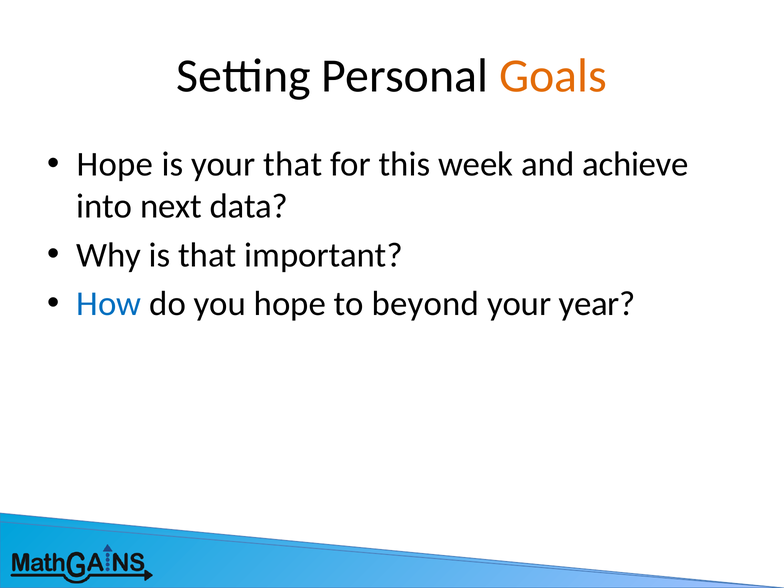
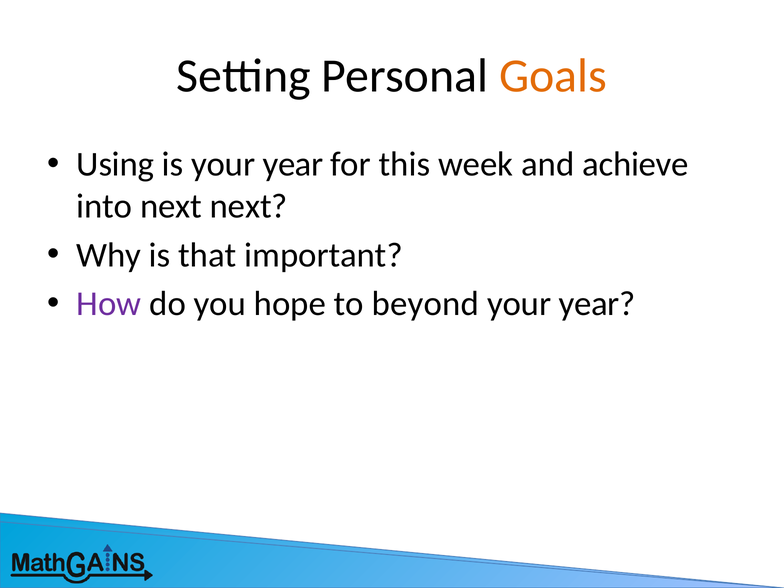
Hope at (115, 164): Hope -> Using
is your that: that -> year
next data: data -> next
How colour: blue -> purple
